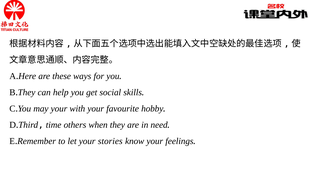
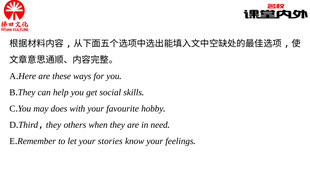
may your: your -> does
time at (54, 125): time -> they
